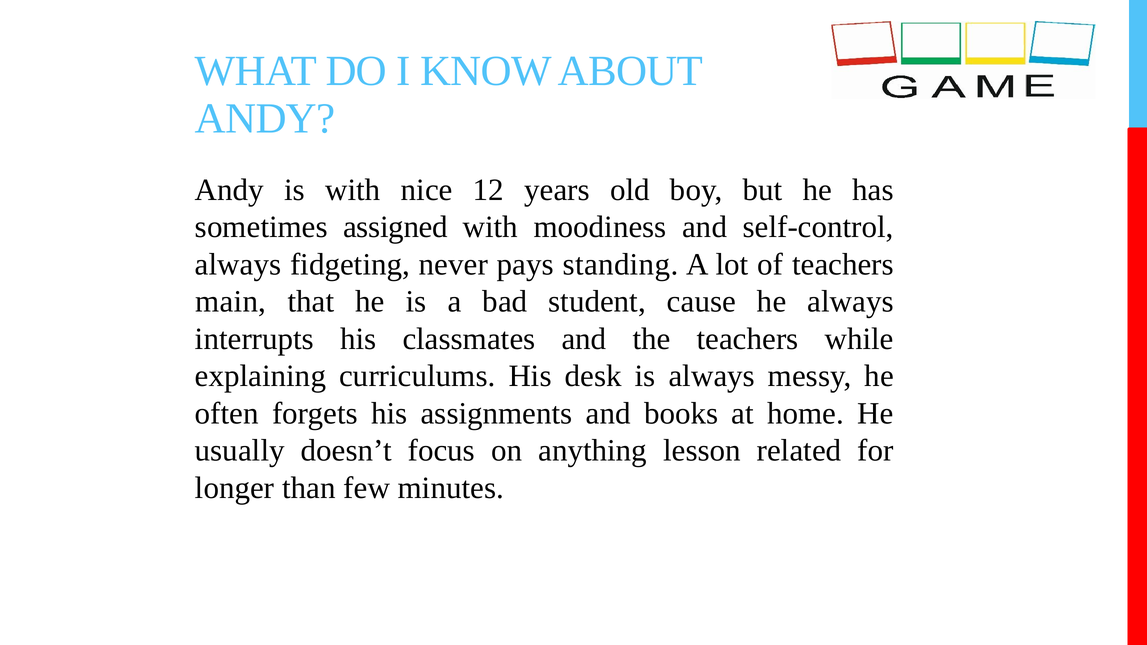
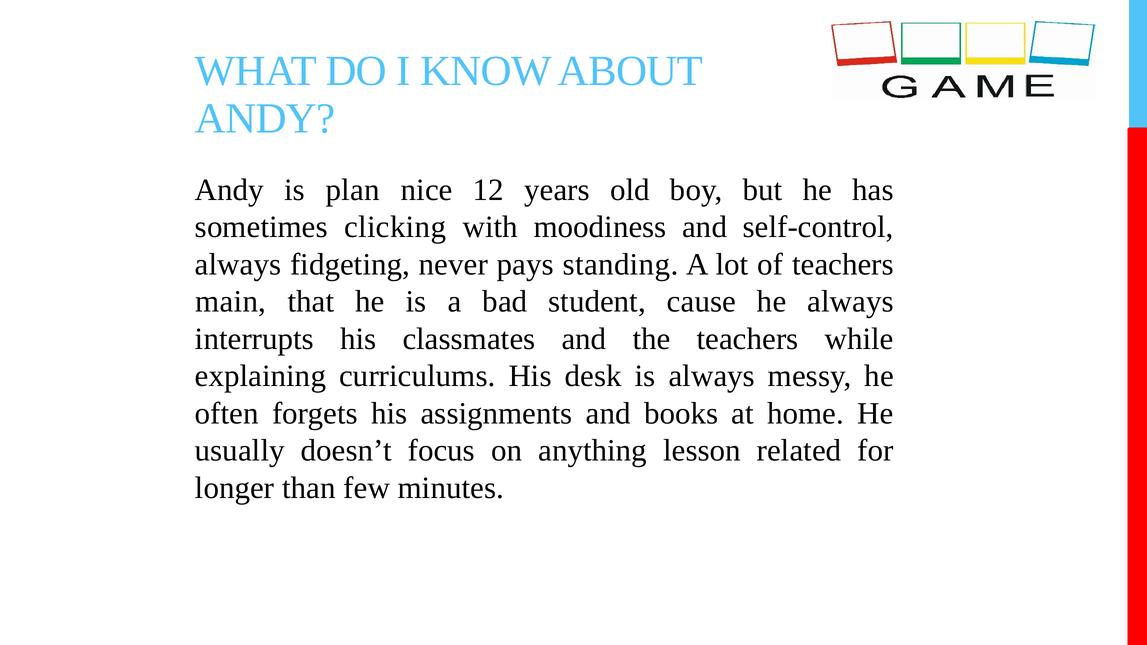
is with: with -> plan
assigned: assigned -> clicking
